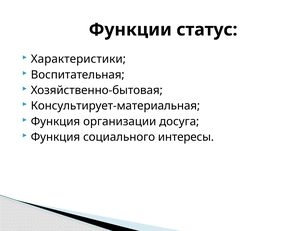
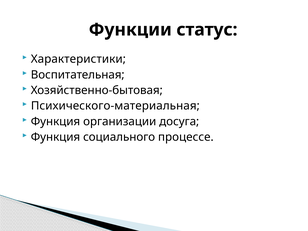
Консультирует-материальная: Консультирует-материальная -> Психического-материальная
интересы: интересы -> процессе
